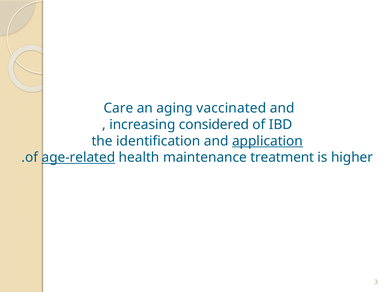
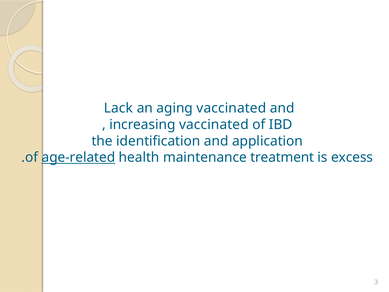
Care: Care -> Lack
increasing considered: considered -> vaccinated
application underline: present -> none
higher: higher -> excess
